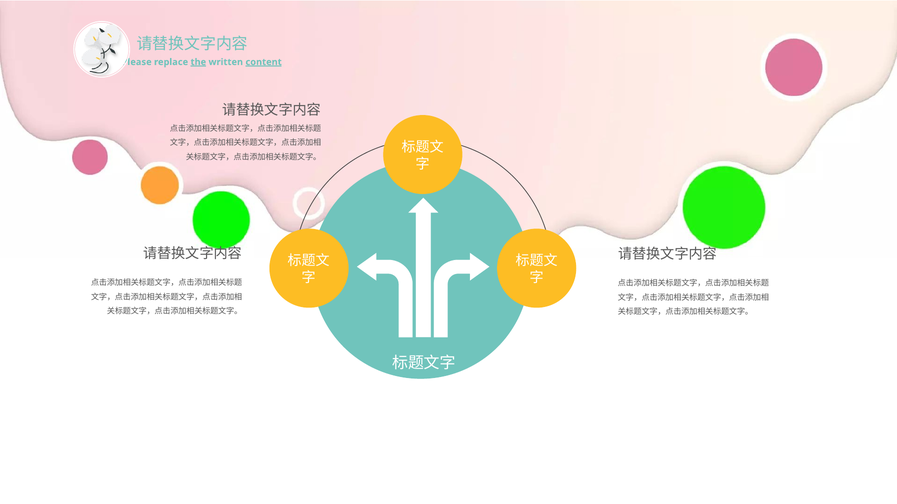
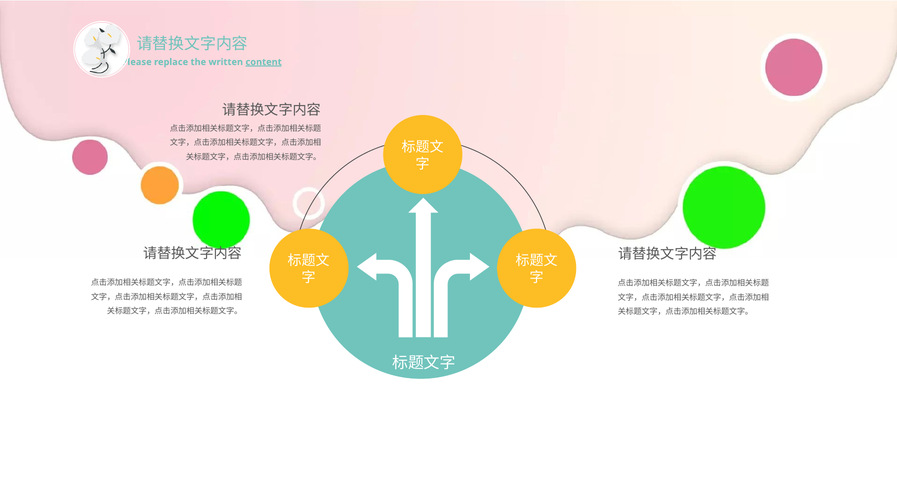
the underline: present -> none
